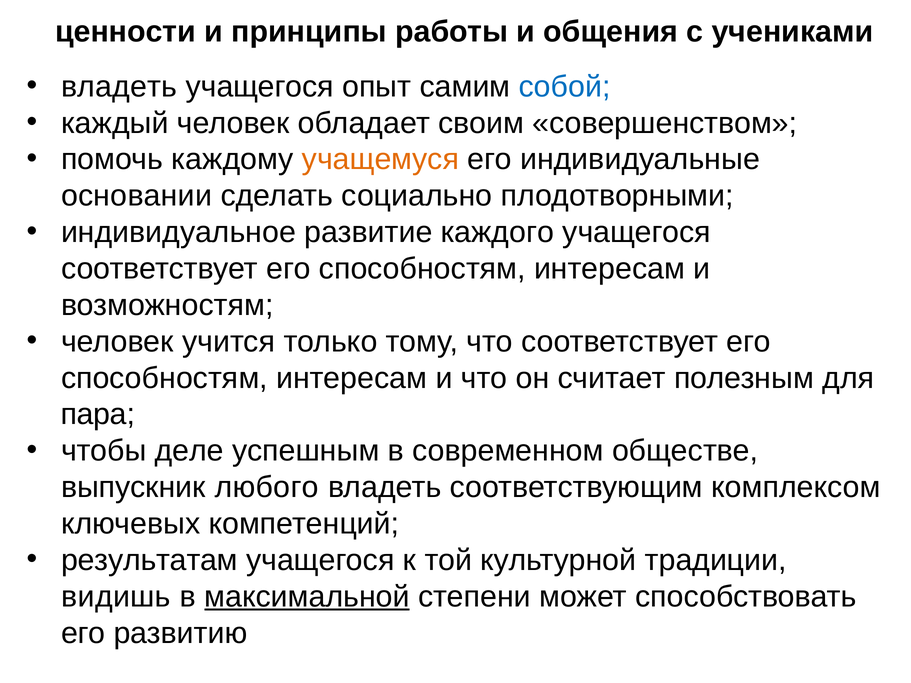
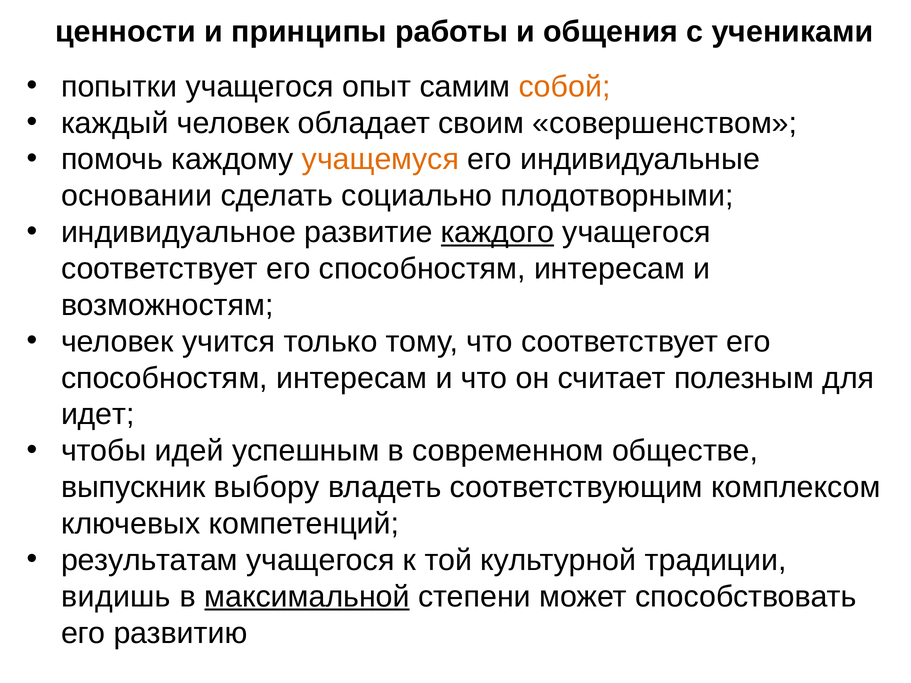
владеть at (119, 87): владеть -> попытки
собой colour: blue -> orange
каждого underline: none -> present
пара: пара -> идет
деле: деле -> идей
любого: любого -> выбору
